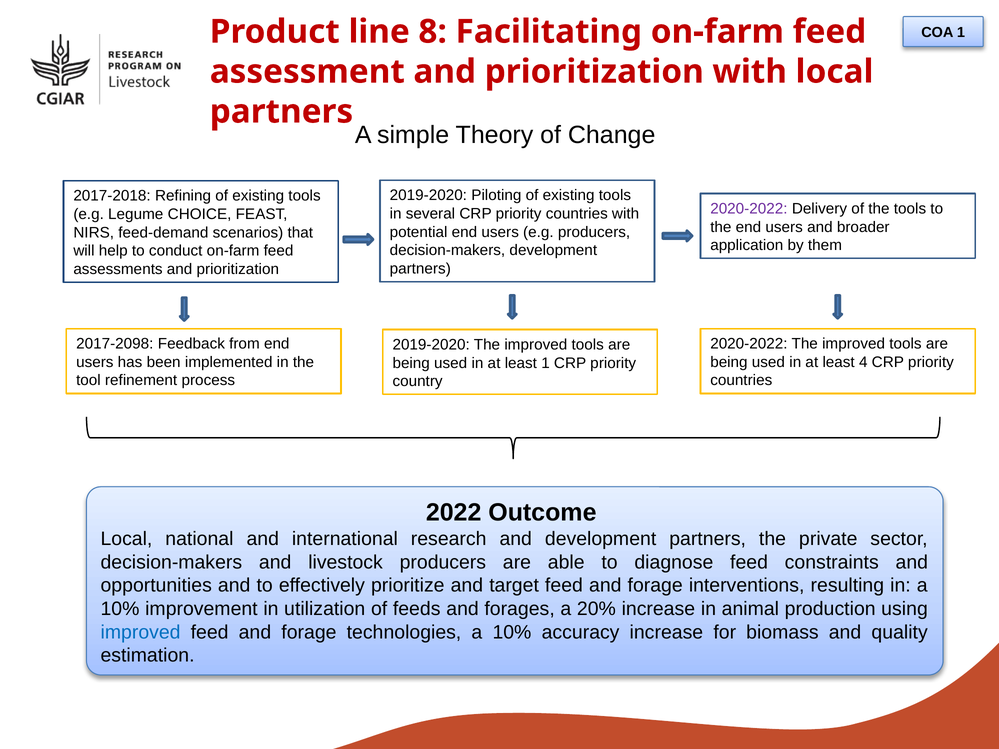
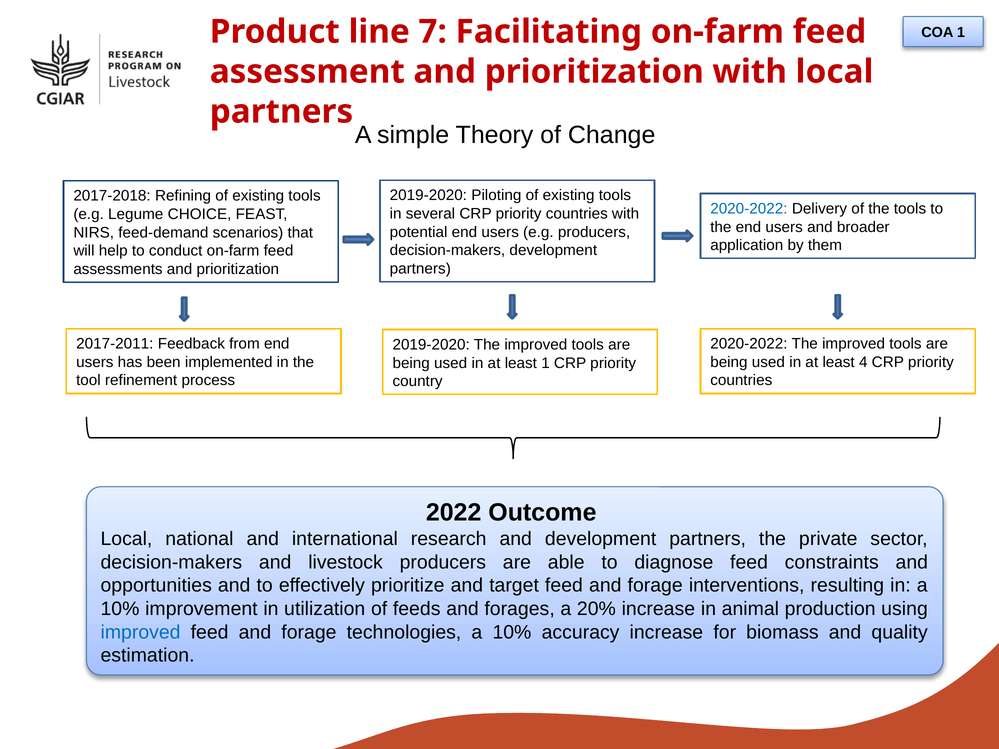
8: 8 -> 7
2020-2022 at (749, 209) colour: purple -> blue
2017-2098: 2017-2098 -> 2017-2011
